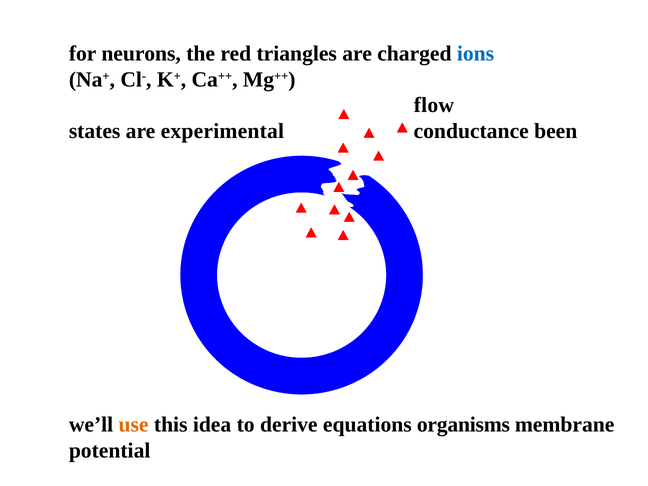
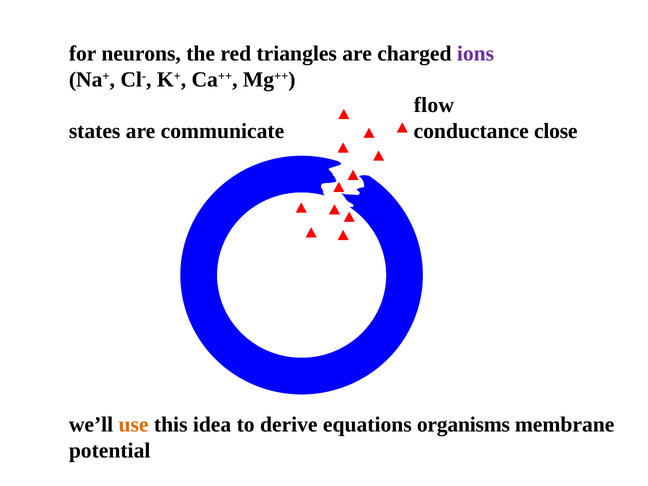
ions colour: blue -> purple
been: been -> close
experimental: experimental -> communicate
